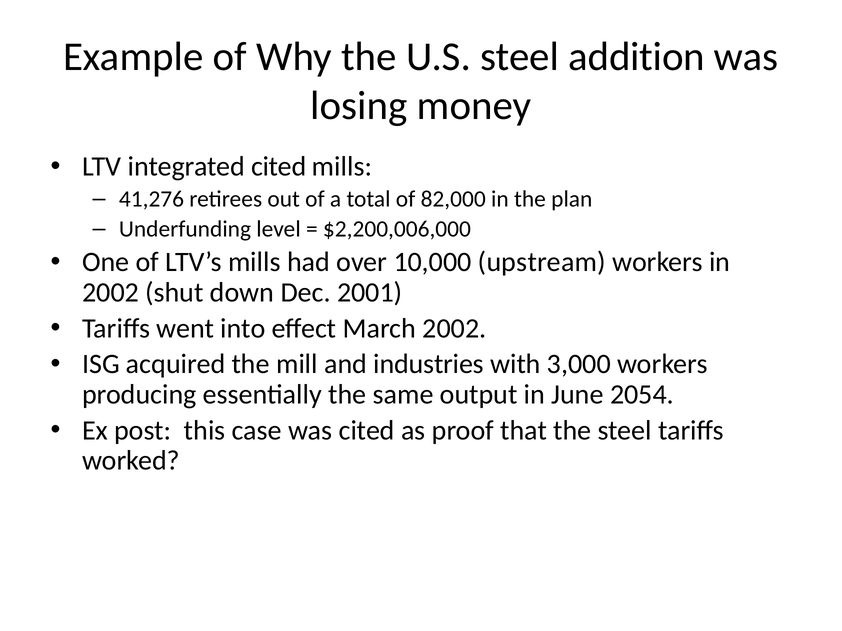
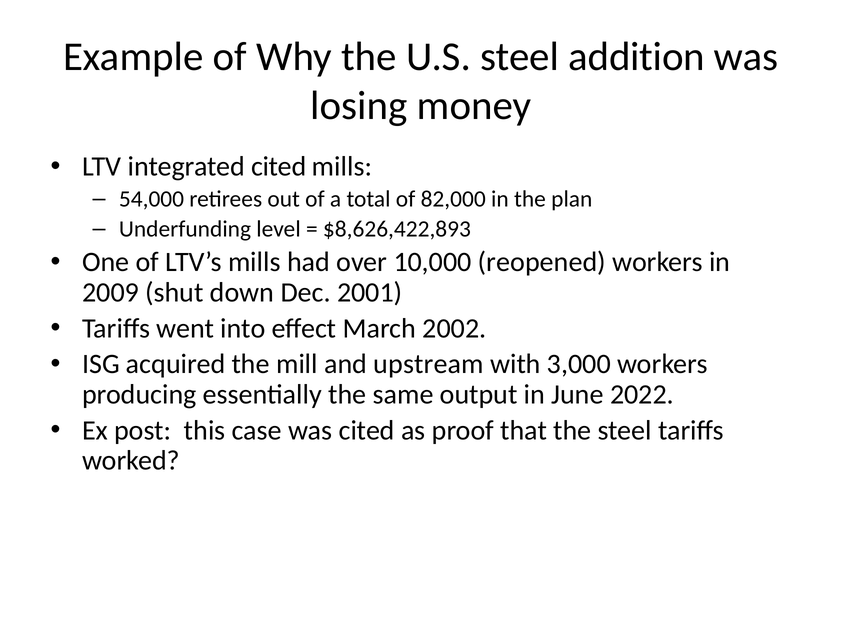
41,276: 41,276 -> 54,000
$2,200,006,000: $2,200,006,000 -> $8,626,422,893
upstream: upstream -> reopened
2002 at (111, 293): 2002 -> 2009
industries: industries -> upstream
2054: 2054 -> 2022
